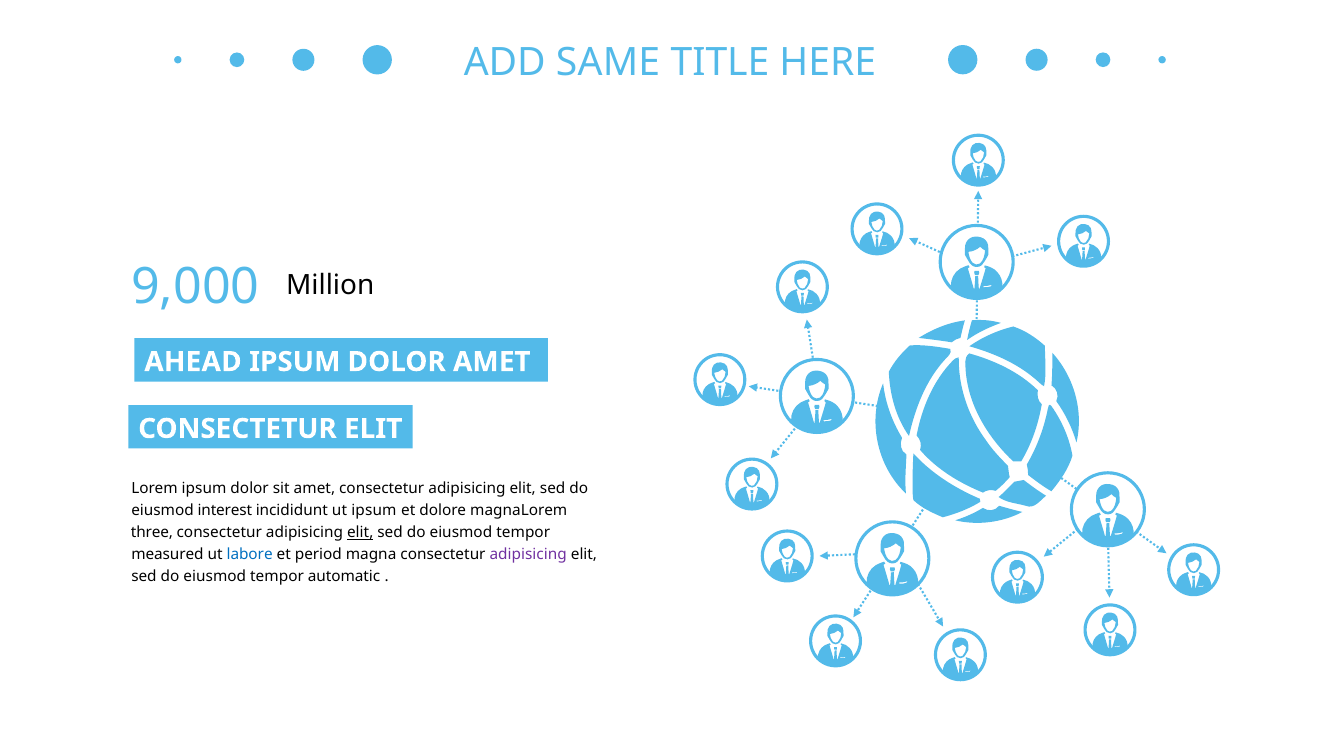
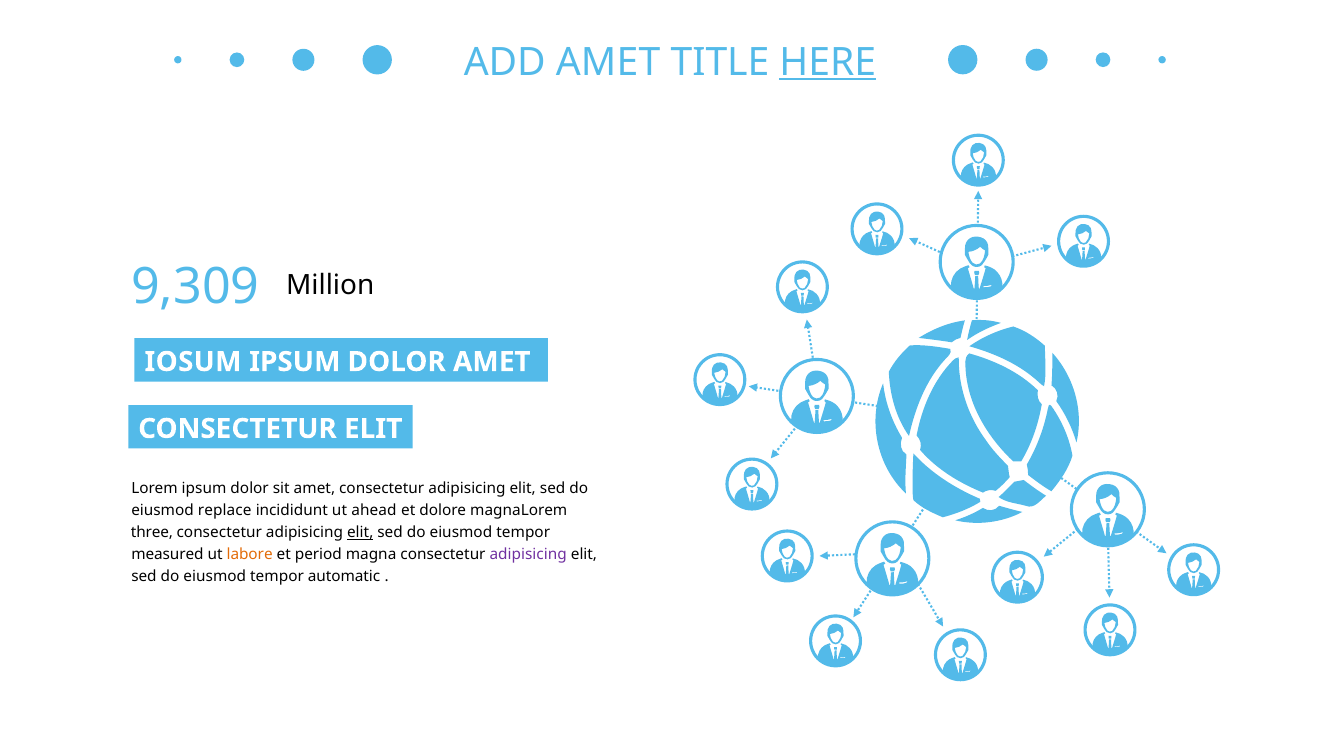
ADD SAME: SAME -> AMET
HERE underline: none -> present
9,000: 9,000 -> 9,309
AHEAD: AHEAD -> IOSUM
interest: interest -> replace
ut ipsum: ipsum -> ahead
labore colour: blue -> orange
